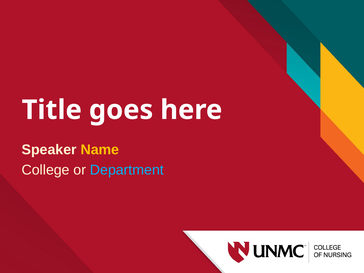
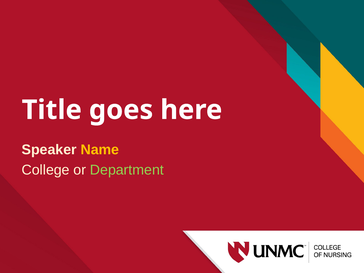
Department colour: light blue -> light green
